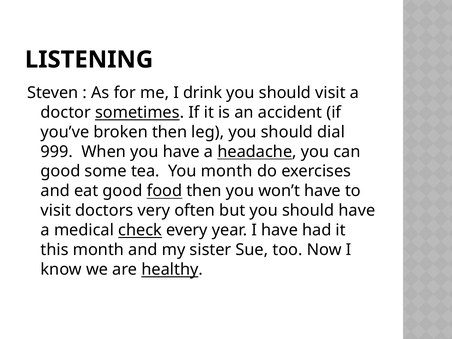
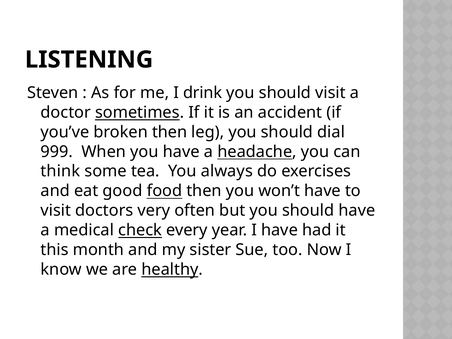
good at (61, 171): good -> think
You month: month -> always
